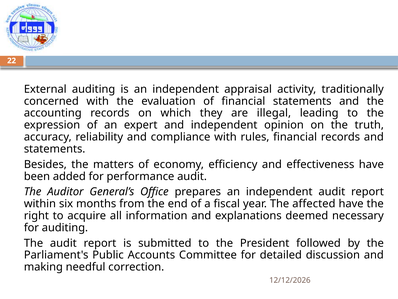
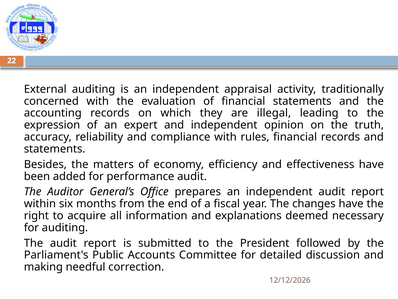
affected: affected -> changes
